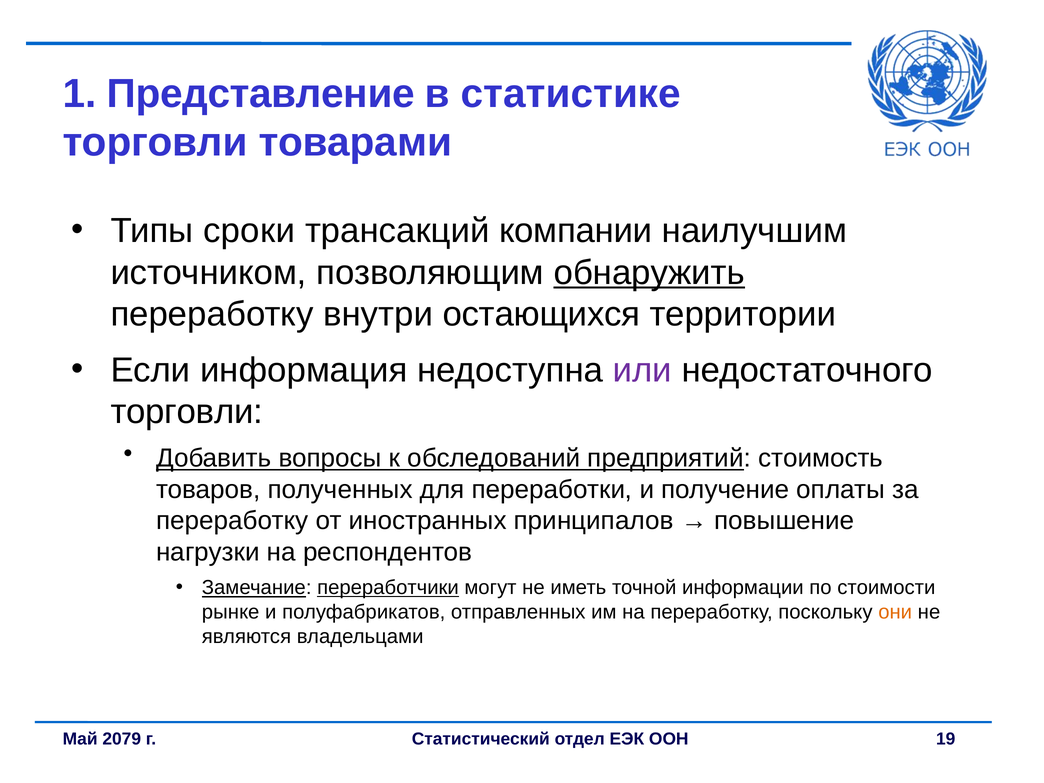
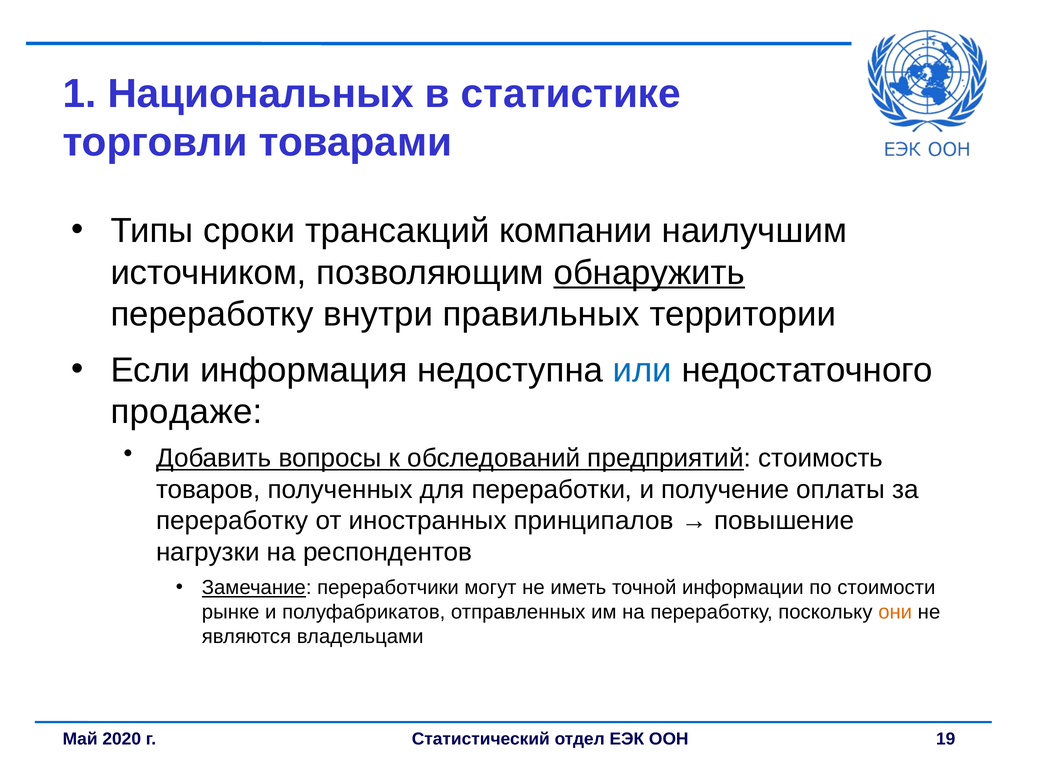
Представление: Представление -> Национальных
остающихся: остающихся -> правильных
или colour: purple -> blue
торговли at (187, 412): торговли -> продаже
переработчики underline: present -> none
2079: 2079 -> 2020
